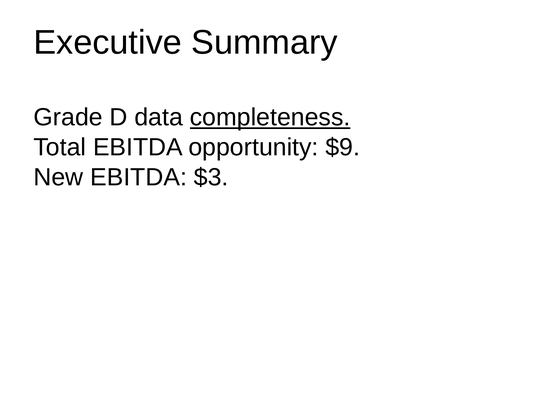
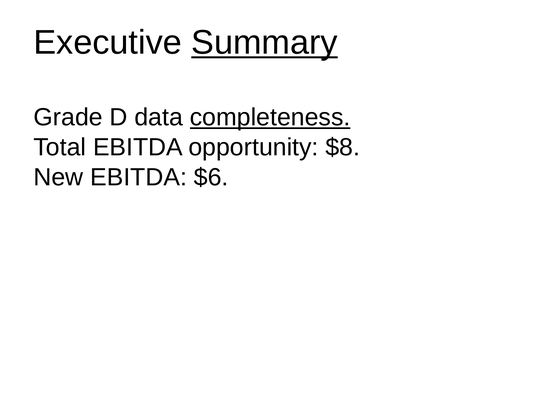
Summary underline: none -> present
$9: $9 -> $8
$3: $3 -> $6
